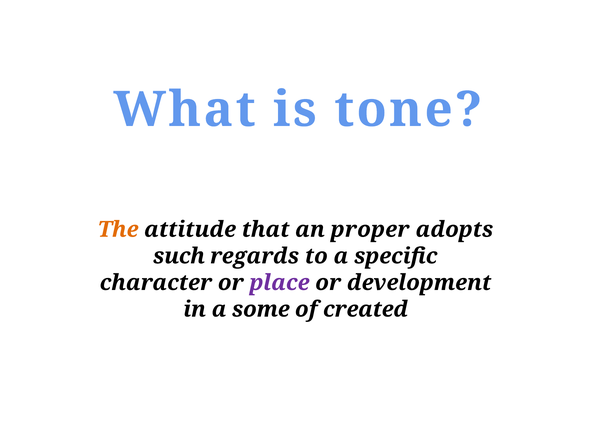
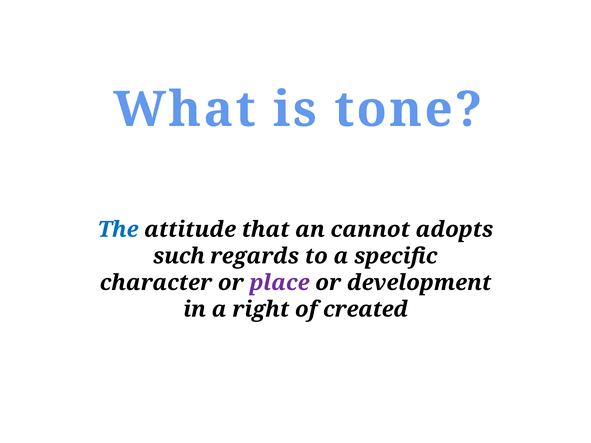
The colour: orange -> blue
proper: proper -> cannot
some: some -> right
